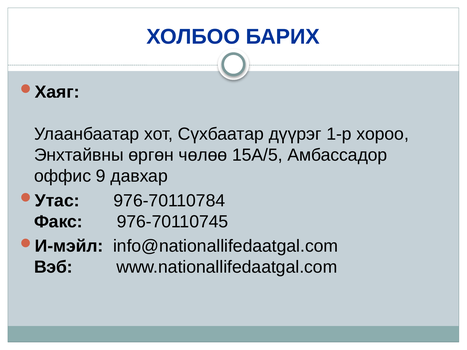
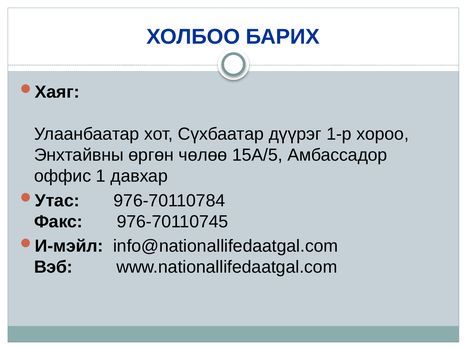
9: 9 -> 1
